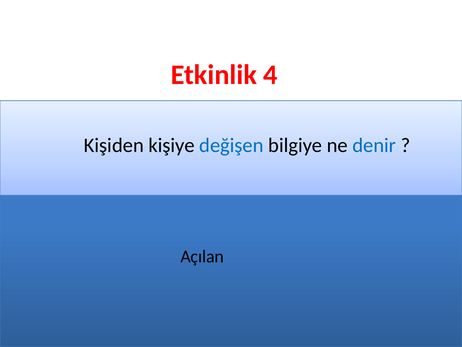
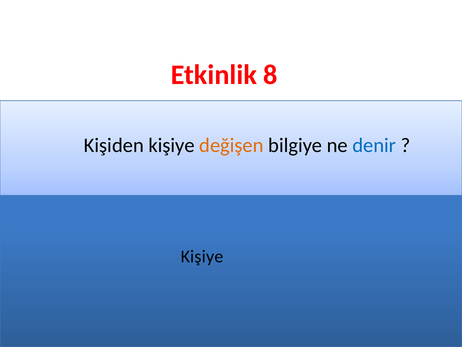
4: 4 -> 8
değişen colour: blue -> orange
Açılan at (202, 256): Açılan -> Kişiye
